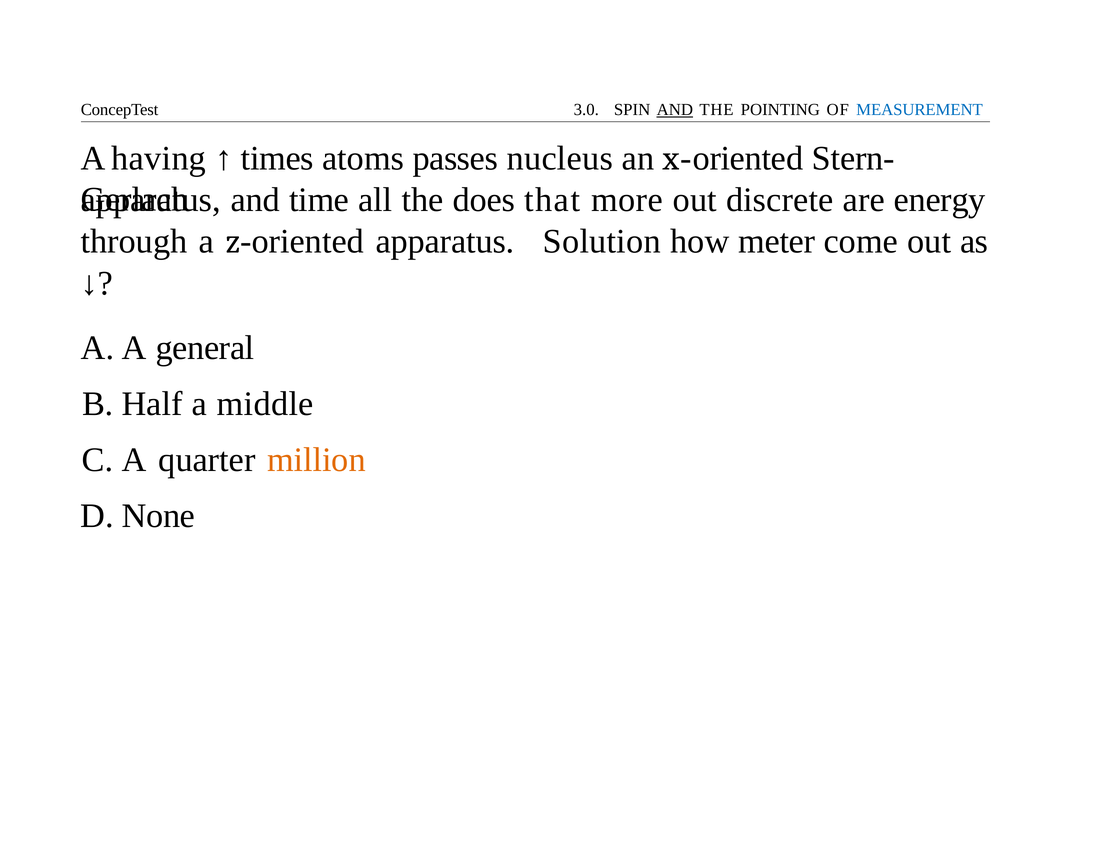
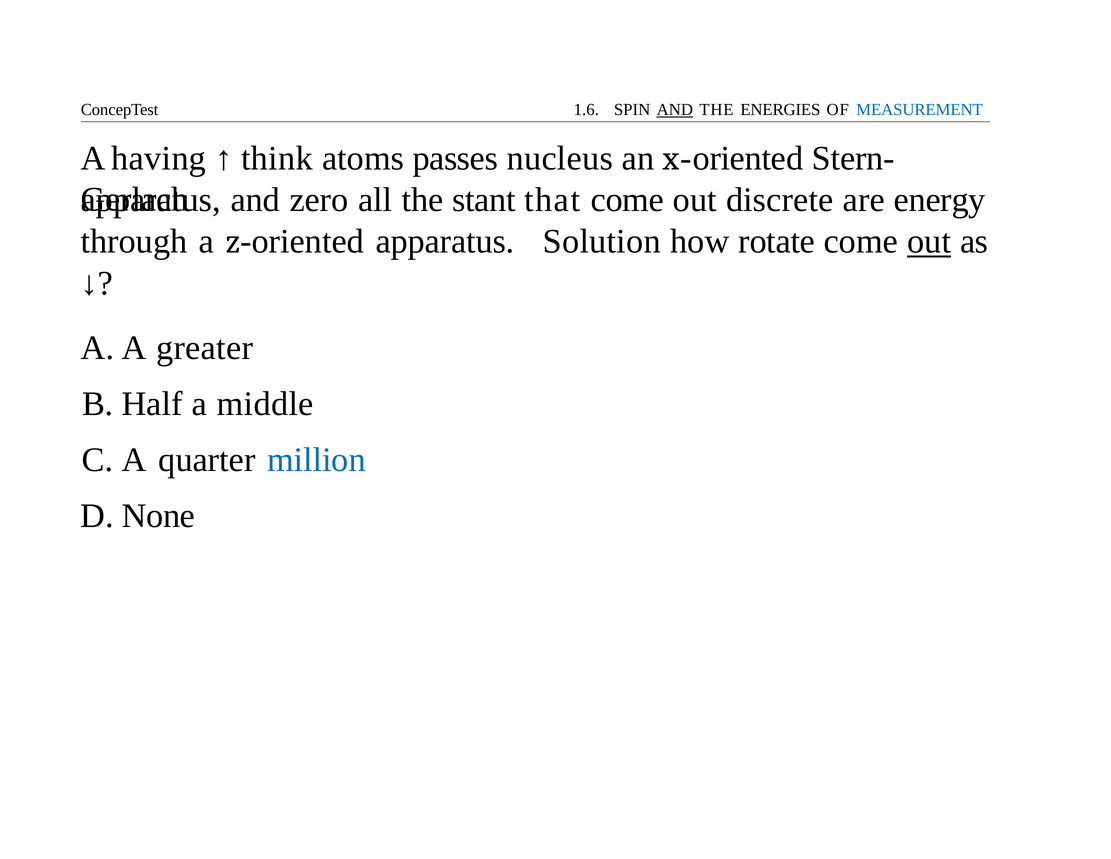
3.0: 3.0 -> 1.6
POINTING: POINTING -> ENERGIES
times: times -> think
time: time -> zero
does: does -> stant
that more: more -> come
meter: meter -> rotate
out at (929, 241) underline: none -> present
general: general -> greater
million colour: orange -> blue
